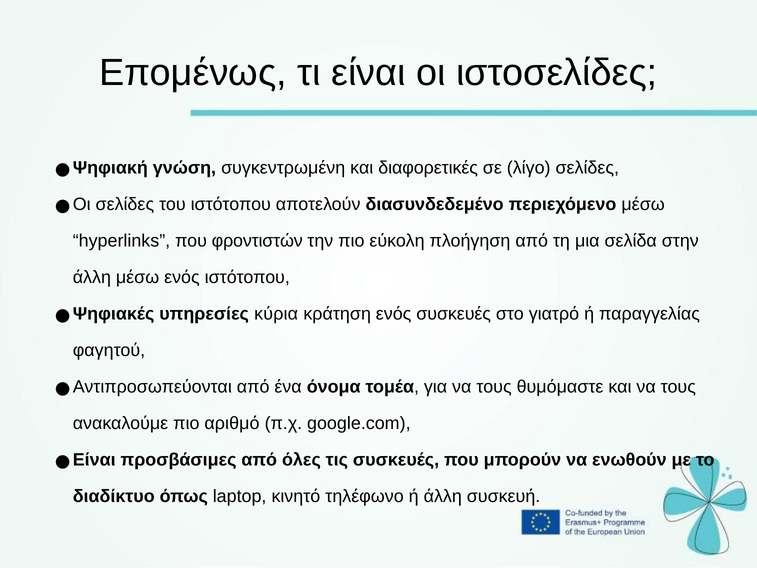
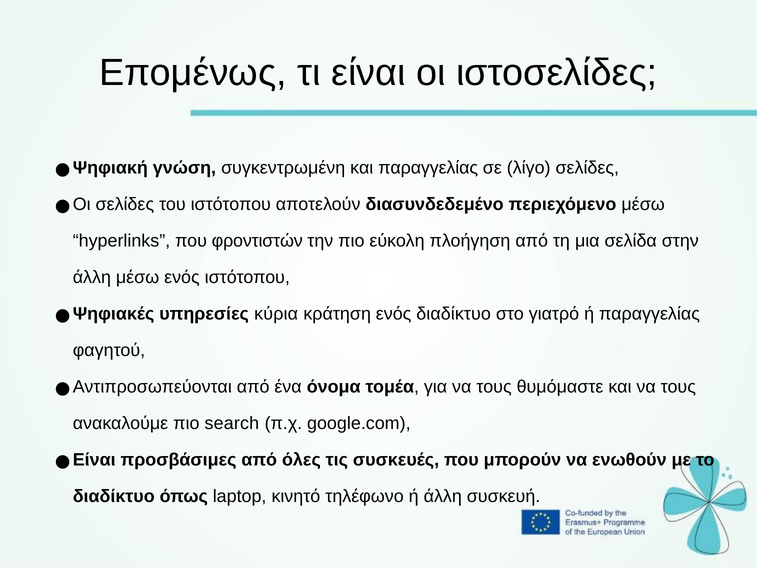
και διαφορετικές: διαφορετικές -> παραγγελίας
ενός συσκευές: συσκευές -> διαδίκτυο
αριθμό: αριθμό -> search
